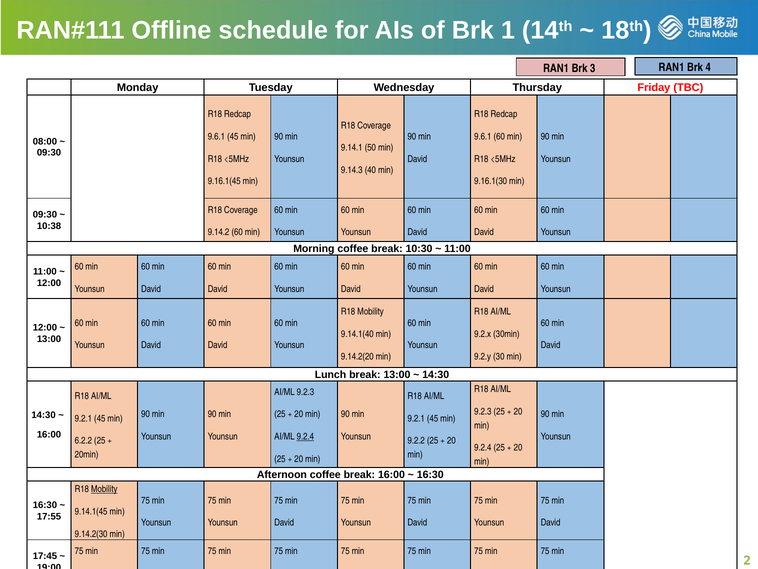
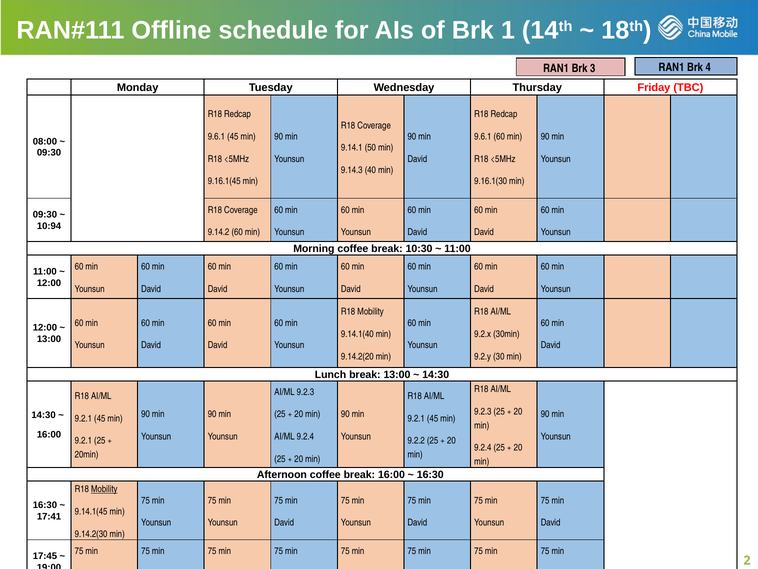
10:38: 10:38 -> 10:94
9.2.4 at (305, 436) underline: present -> none
6.2.2 at (83, 440): 6.2.2 -> 9.2.1
17:55: 17:55 -> 17:41
